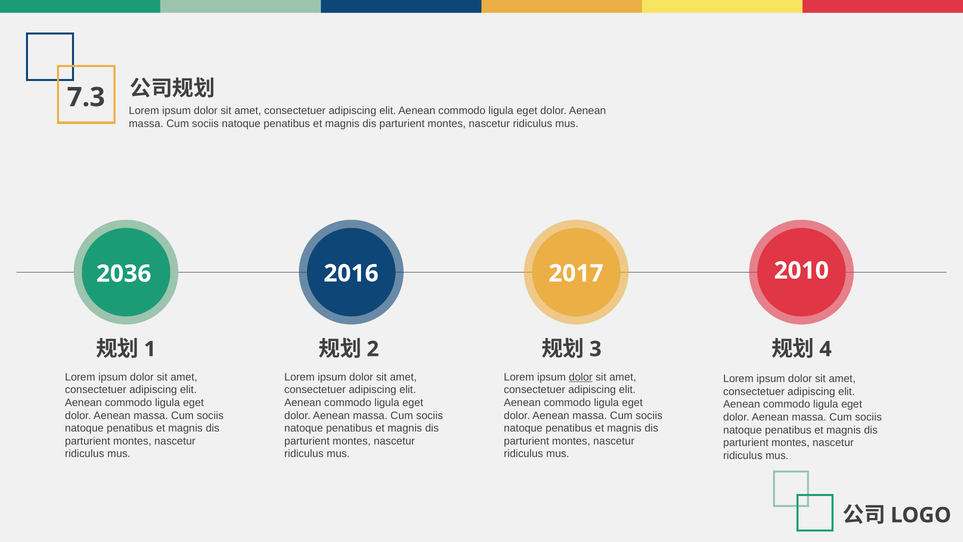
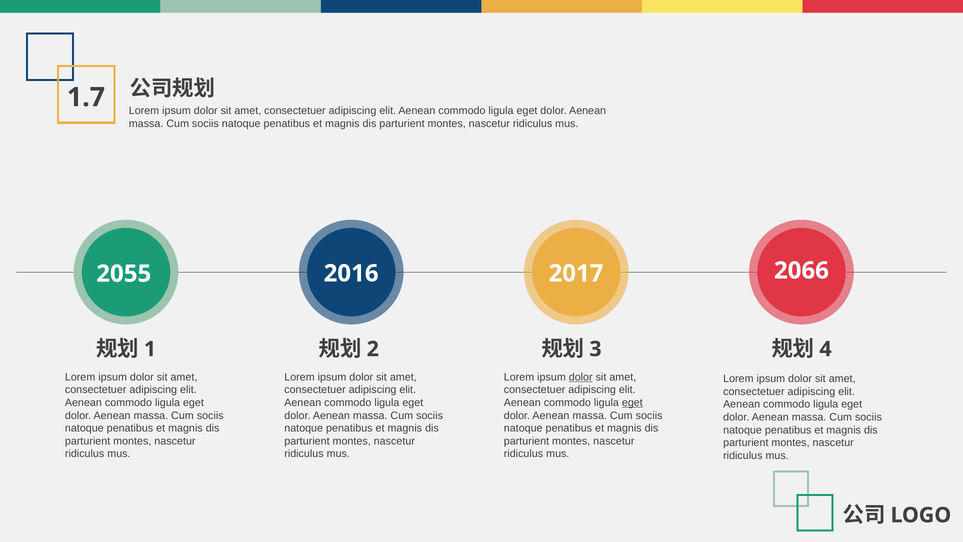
7.3: 7.3 -> 1.7
2036: 2036 -> 2055
2010: 2010 -> 2066
eget at (632, 402) underline: none -> present
